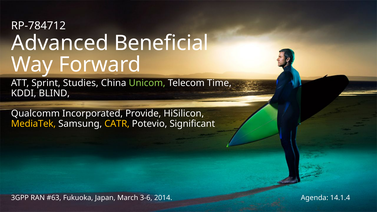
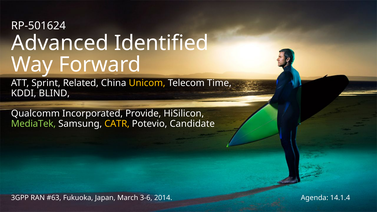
RP-784712: RP-784712 -> RP-501624
Beneficial: Beneficial -> Identified
Studies: Studies -> Related
Unicom colour: light green -> yellow
MediaTek colour: yellow -> light green
Significant: Significant -> Candidate
